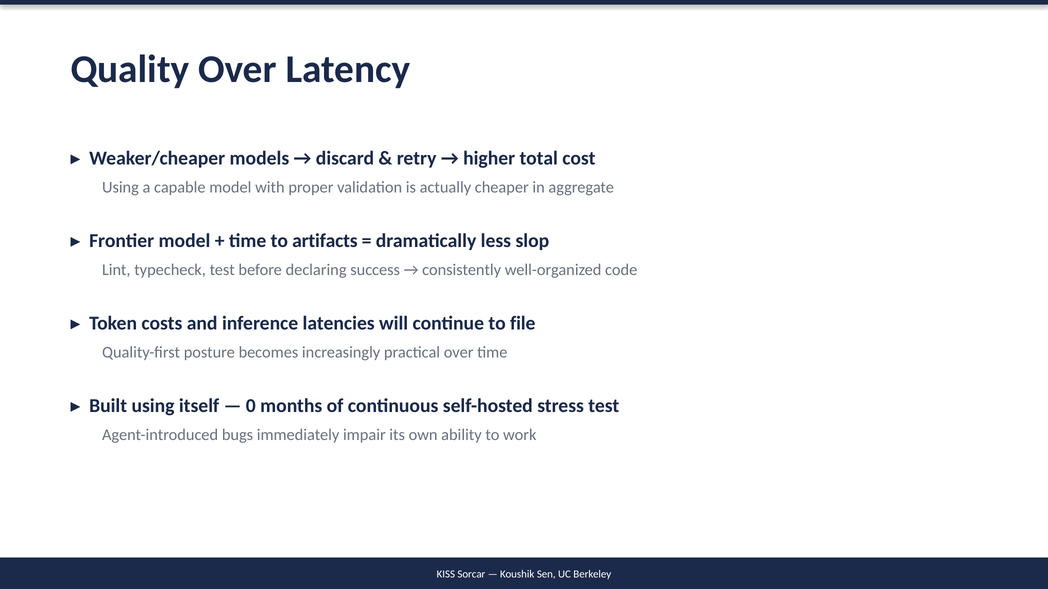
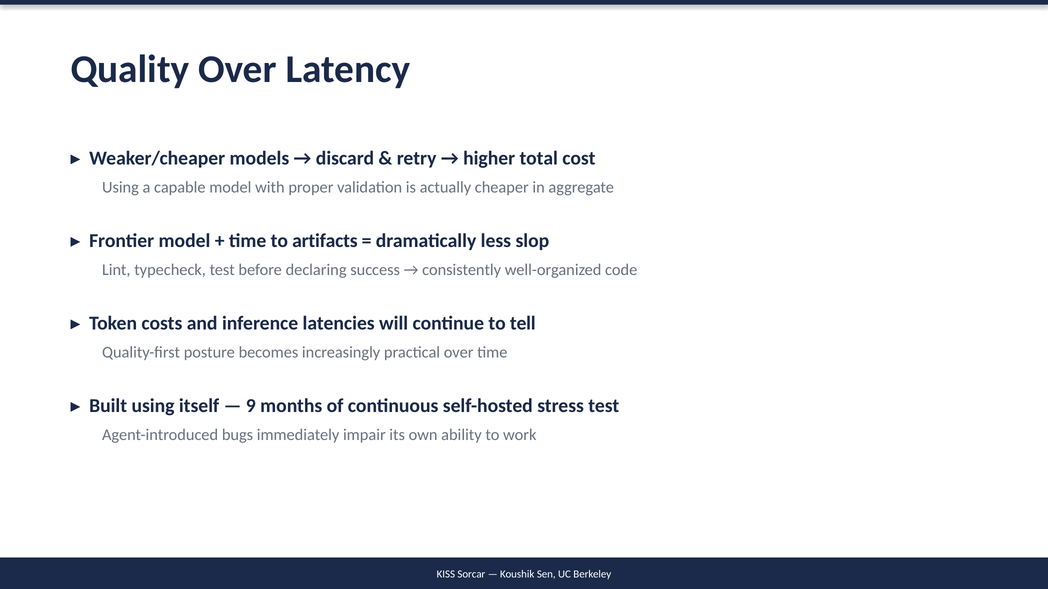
file: file -> tell
0: 0 -> 9
